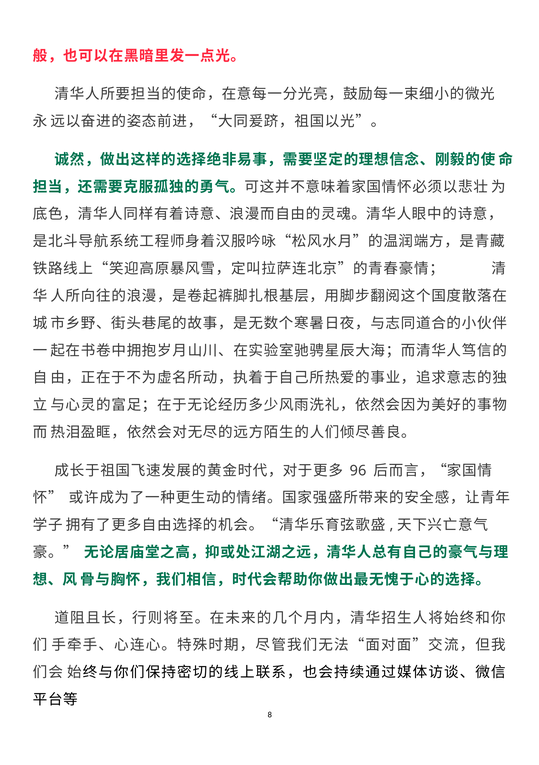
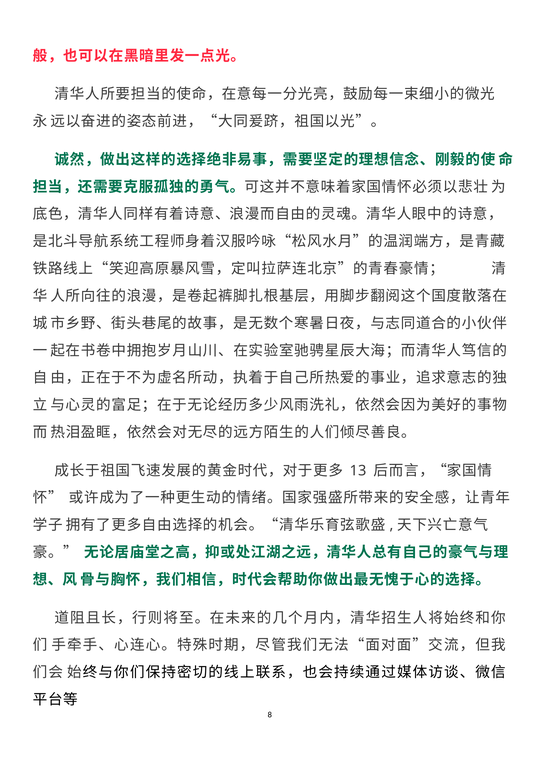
96: 96 -> 13
